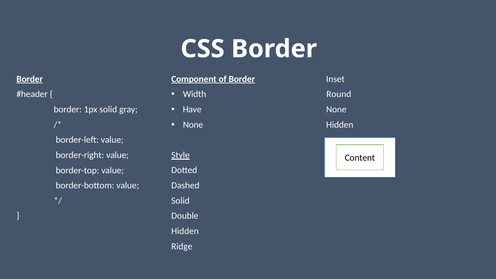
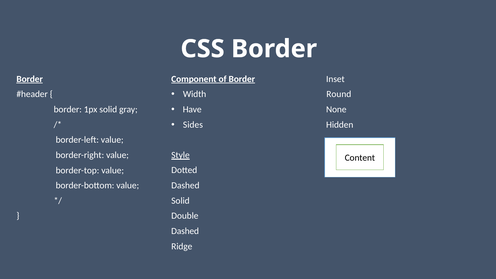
None at (193, 125): None -> Sides
Hidden at (185, 231): Hidden -> Dashed
